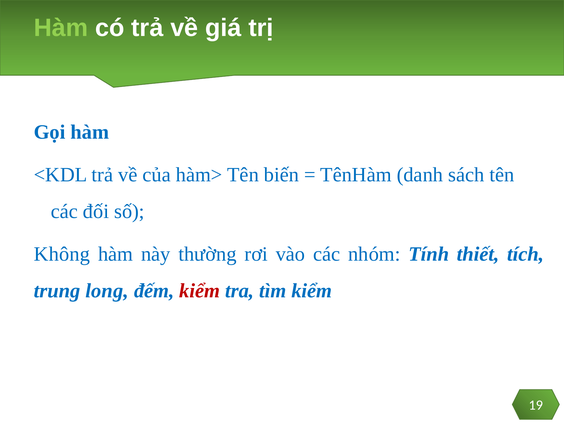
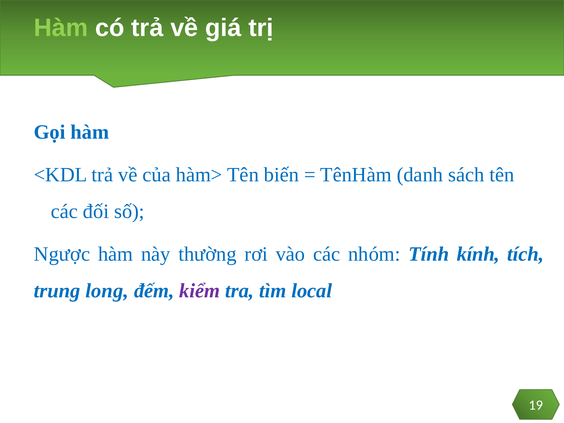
Không: Không -> Ngược
thiết: thiết -> kính
kiểm at (200, 291) colour: red -> purple
tìm kiểm: kiểm -> local
